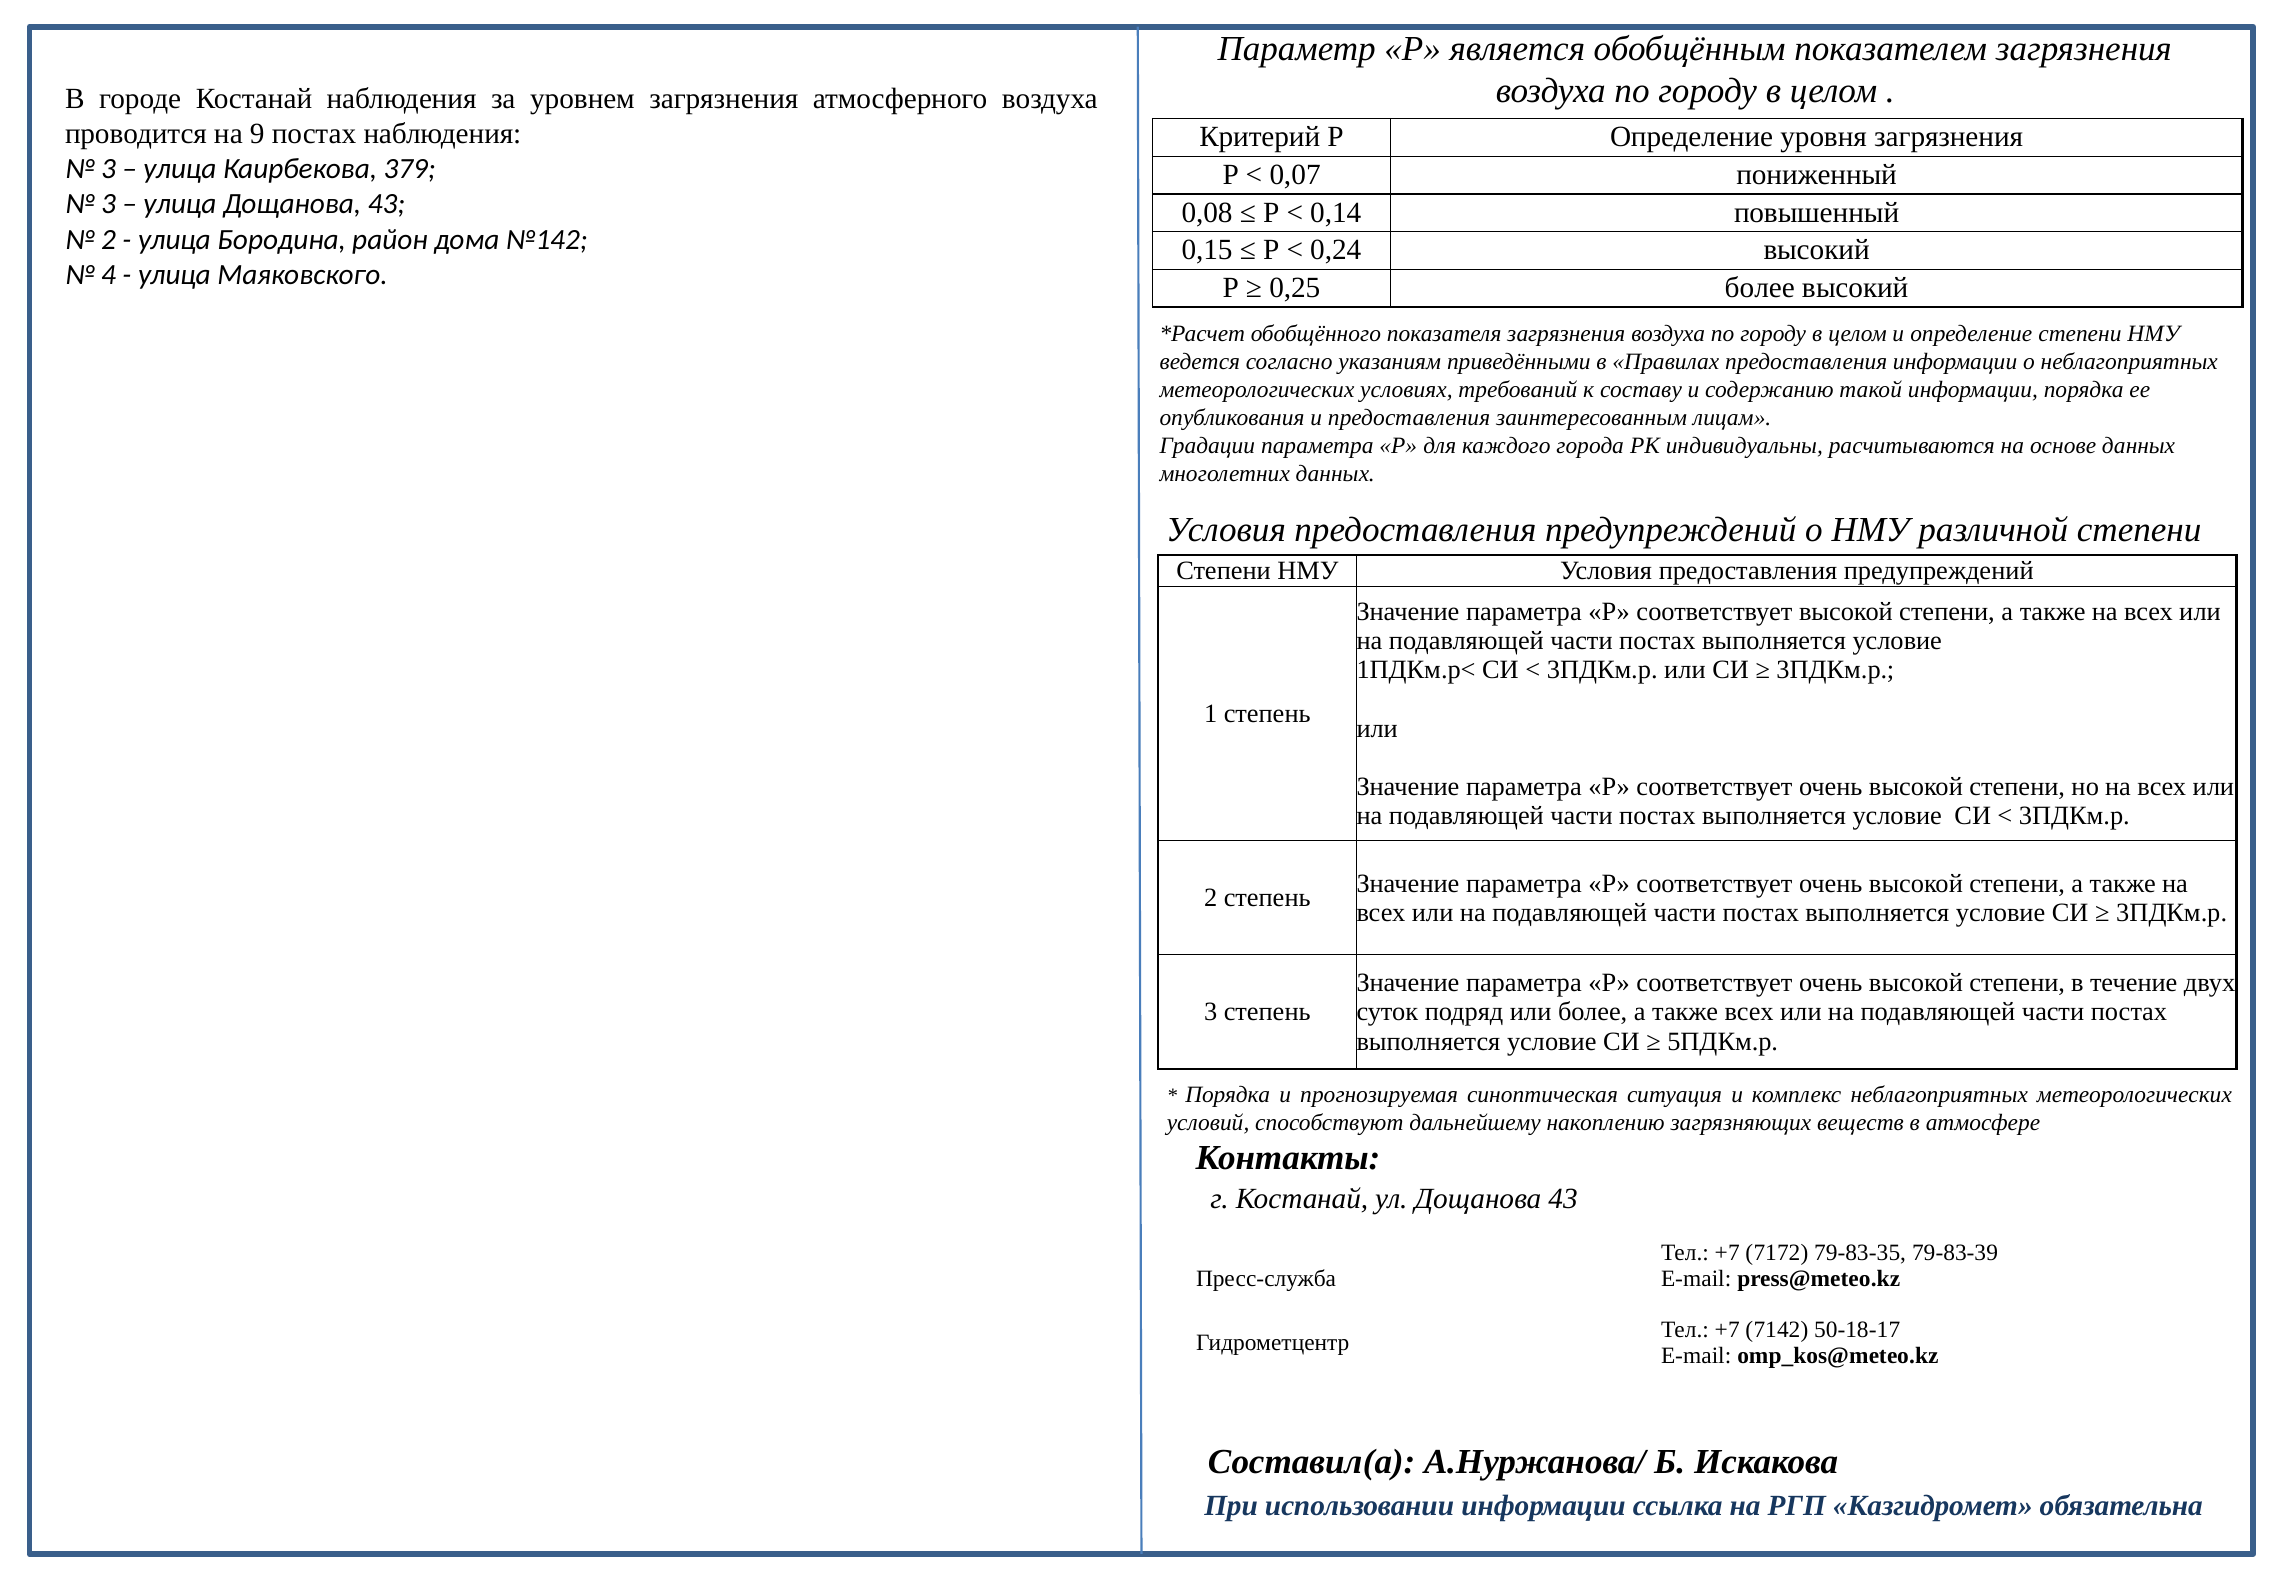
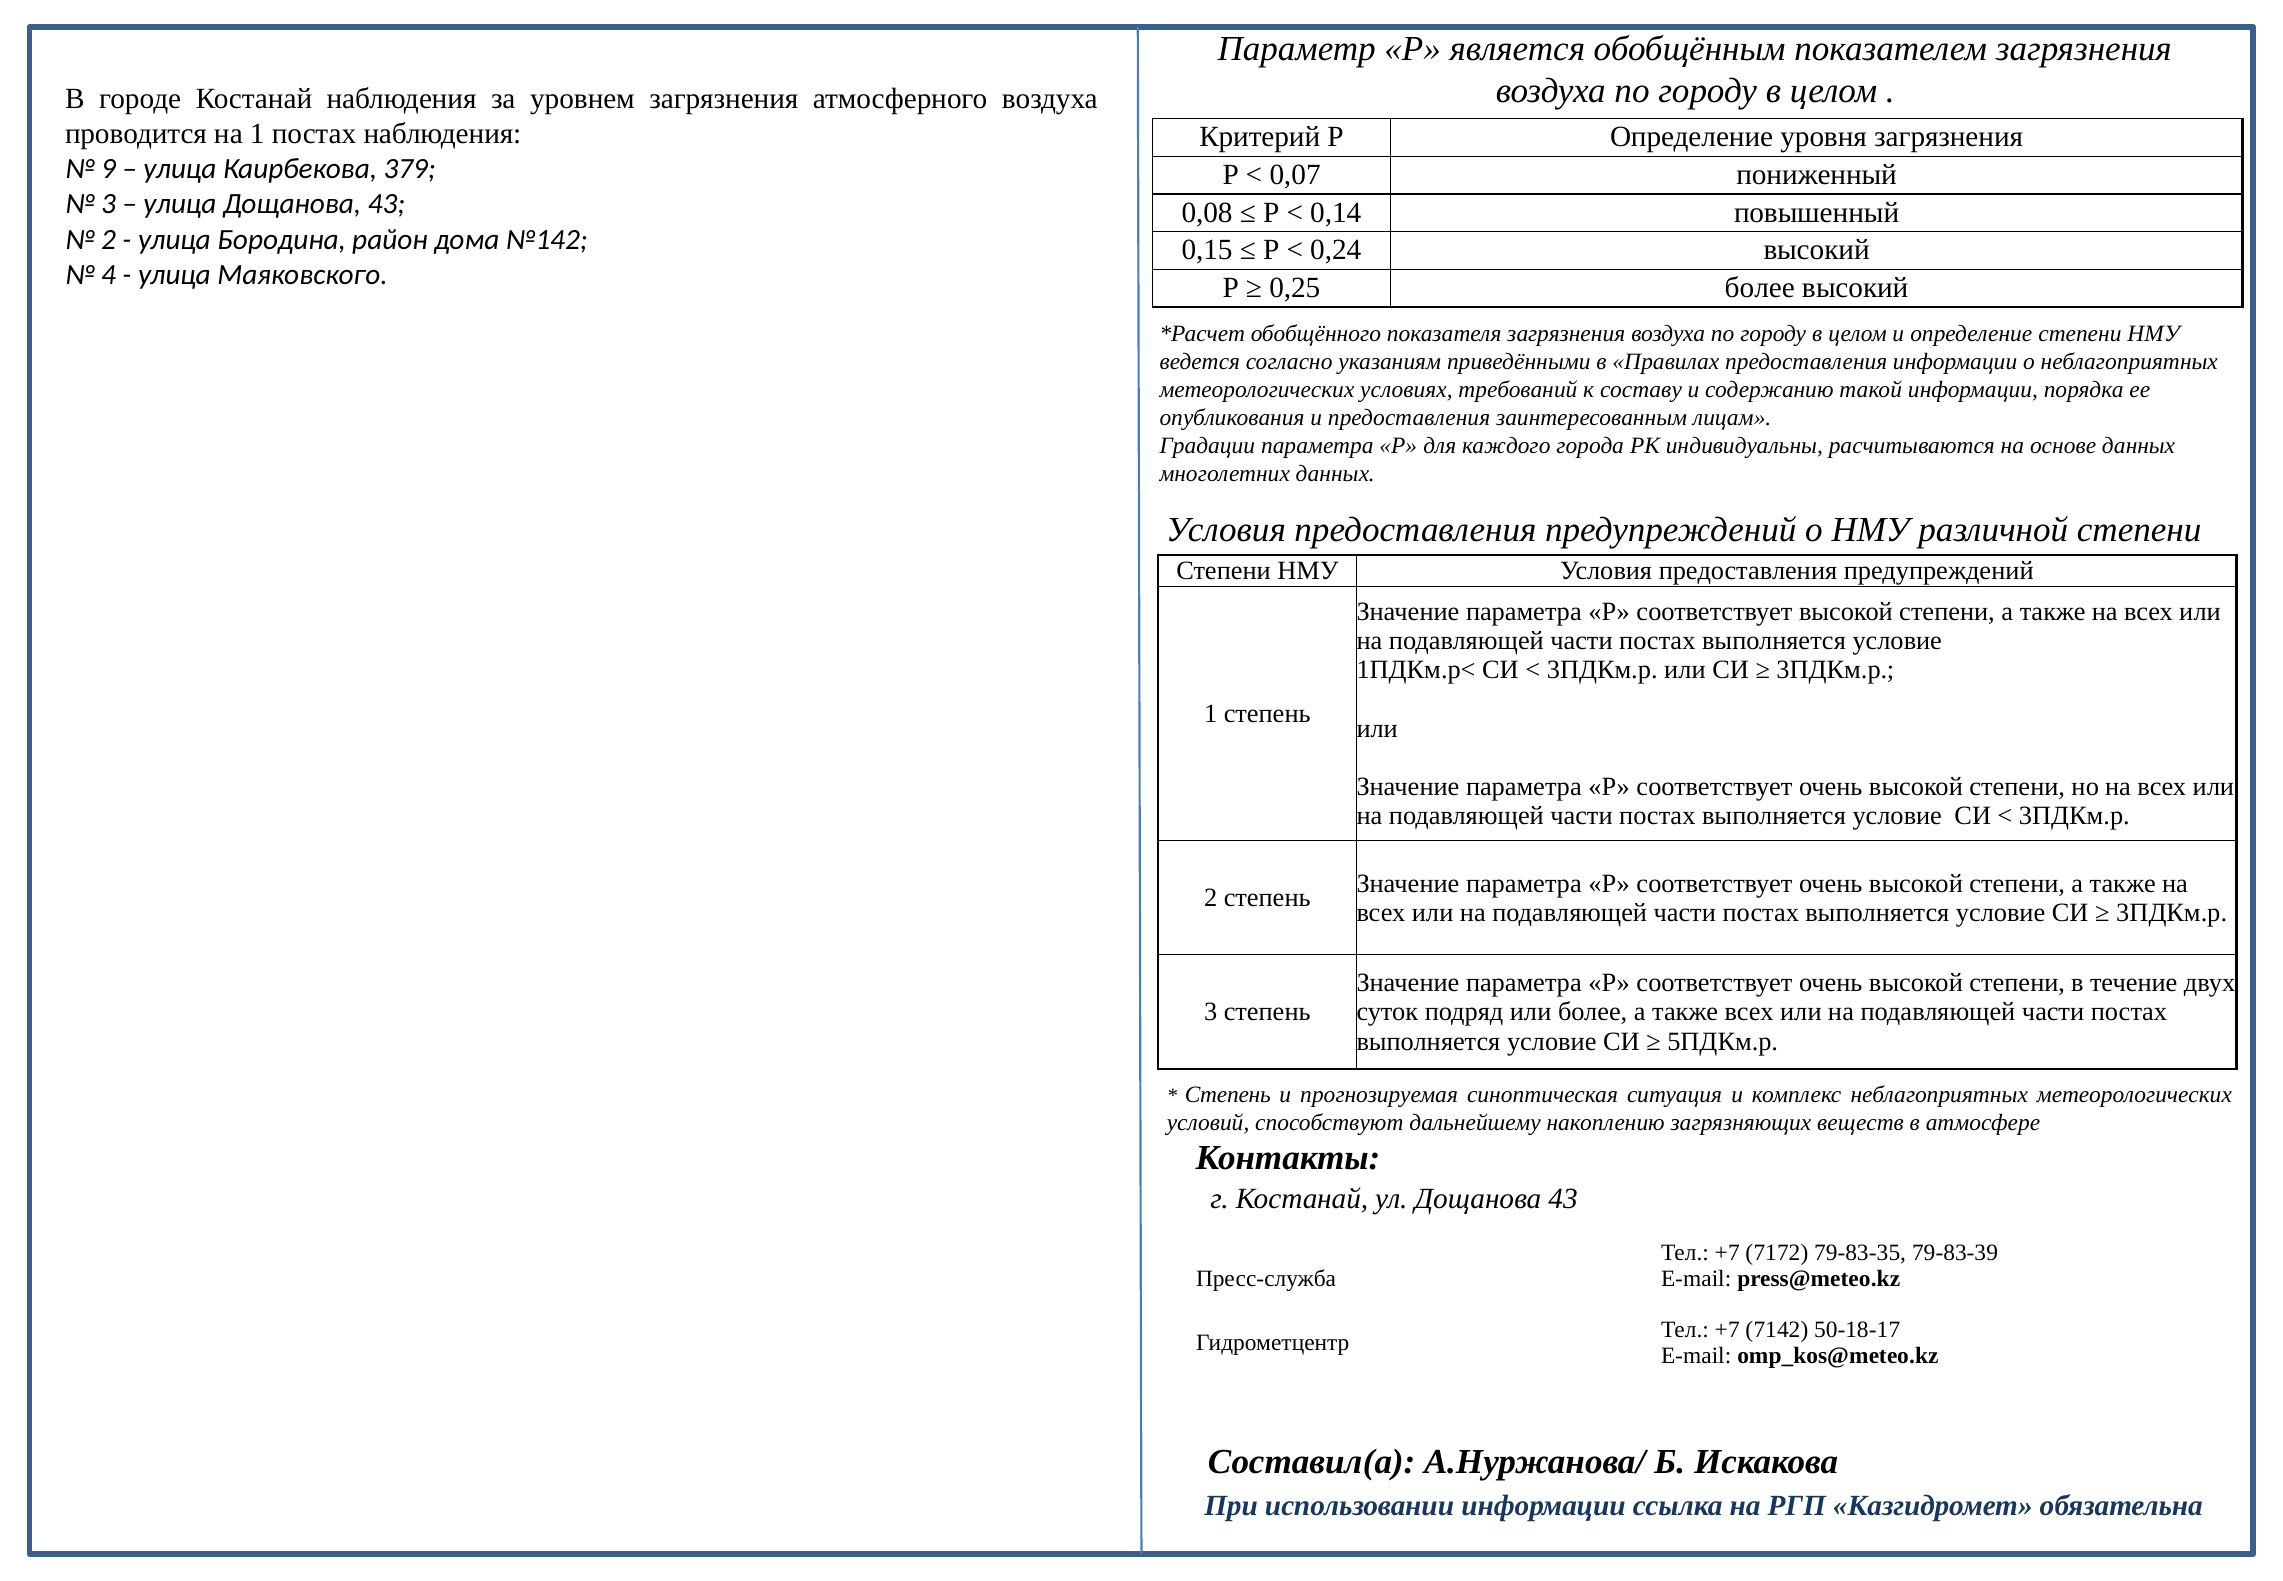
на 9: 9 -> 1
3 at (109, 169): 3 -> 9
Порядка at (1228, 1095): Порядка -> Степень
